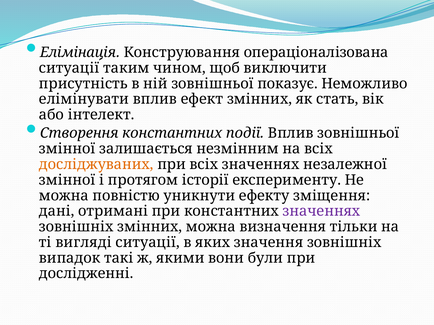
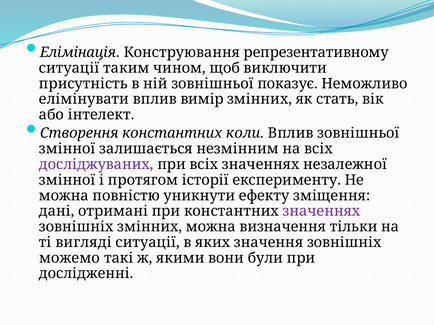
операціоналізована: операціоналізована -> репрезентативному
ефект: ефект -> вимір
події: події -> коли
досліджуваних colour: orange -> purple
випадок: випадок -> можемо
